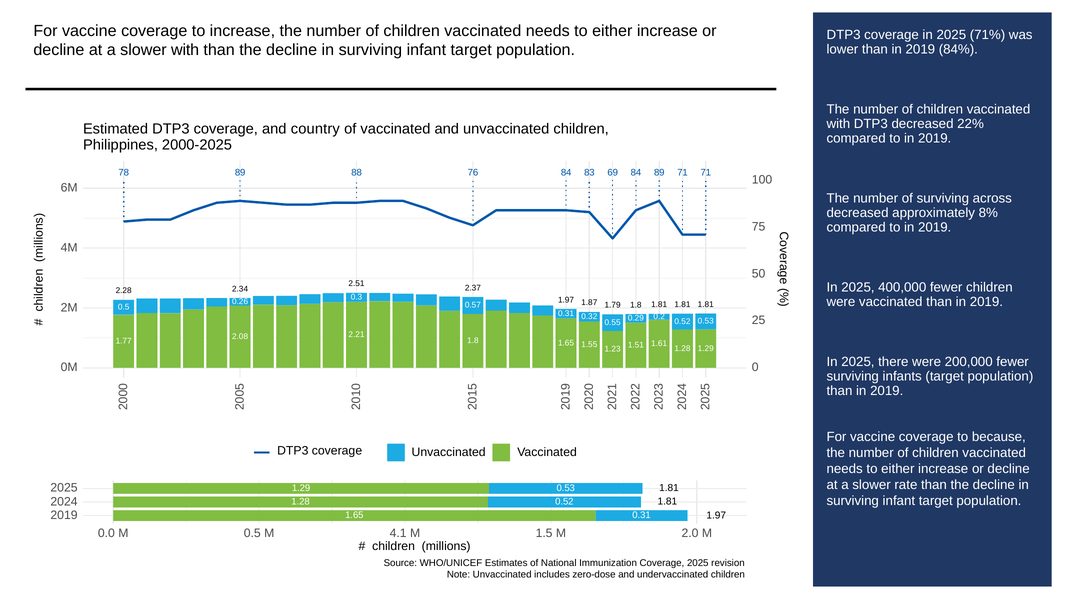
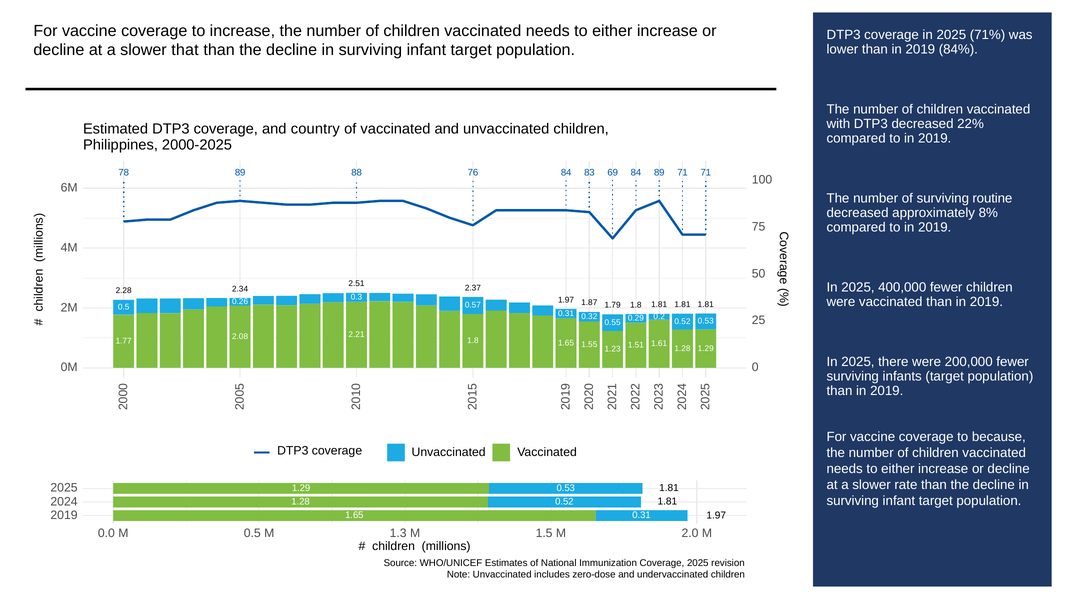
slower with: with -> that
across: across -> routine
4.1: 4.1 -> 1.3
